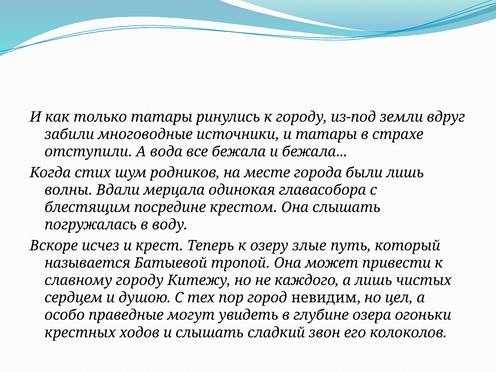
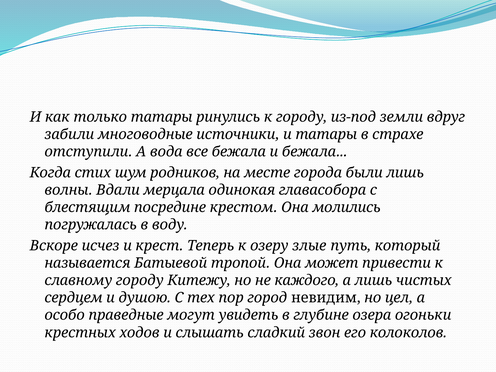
Она слышать: слышать -> молились
